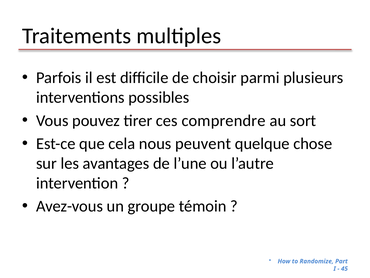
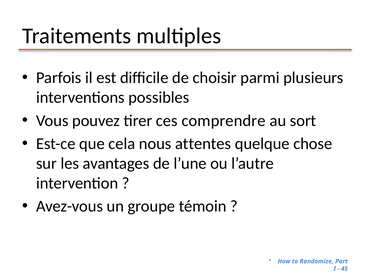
peuvent: peuvent -> attentes
